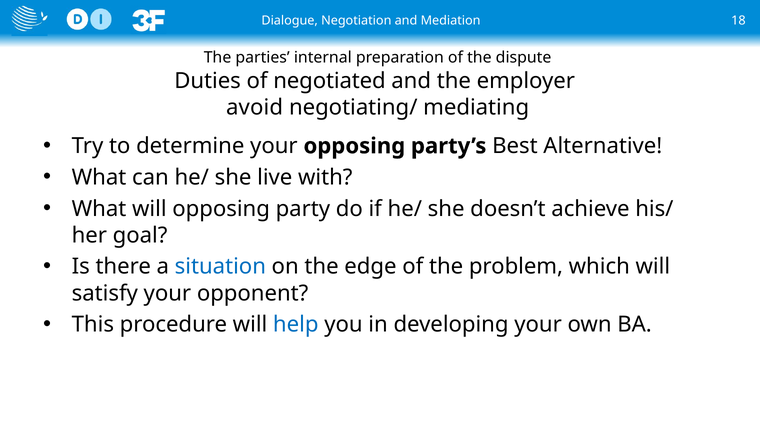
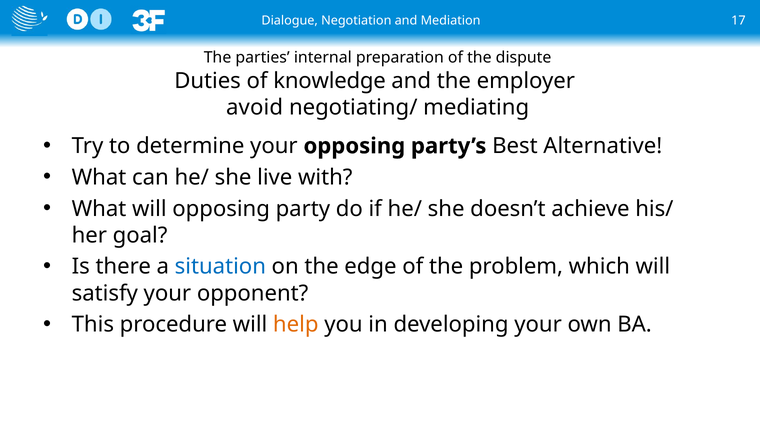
18: 18 -> 17
negotiated: negotiated -> knowledge
help colour: blue -> orange
